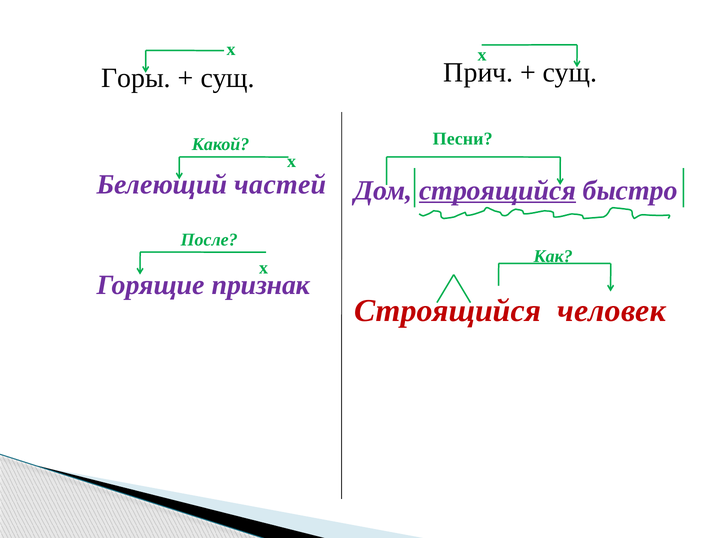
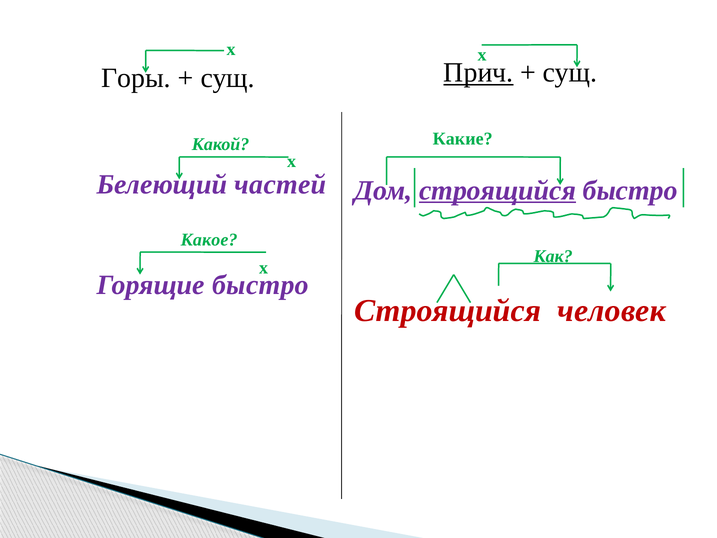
Прич underline: none -> present
Песни: Песни -> Какие
После: После -> Какое
Горящие признак: признак -> быстро
